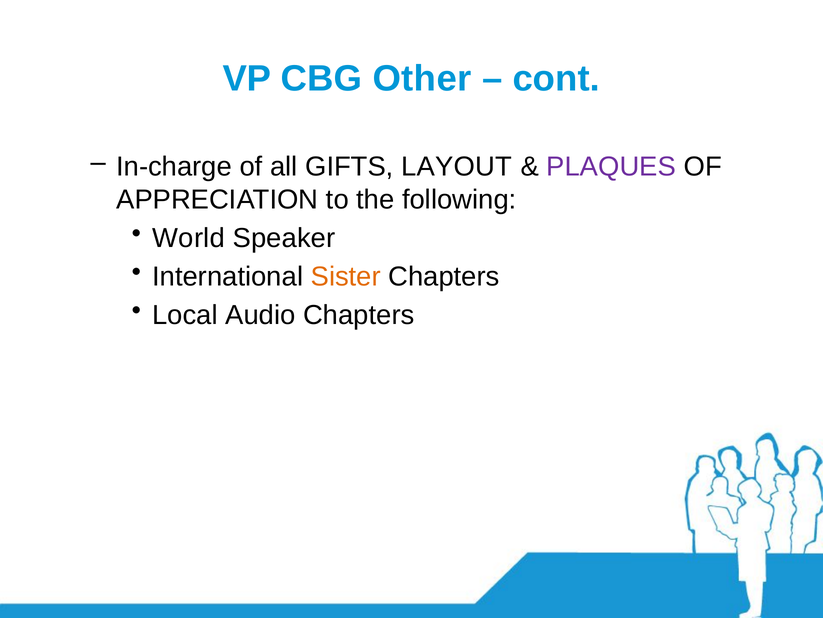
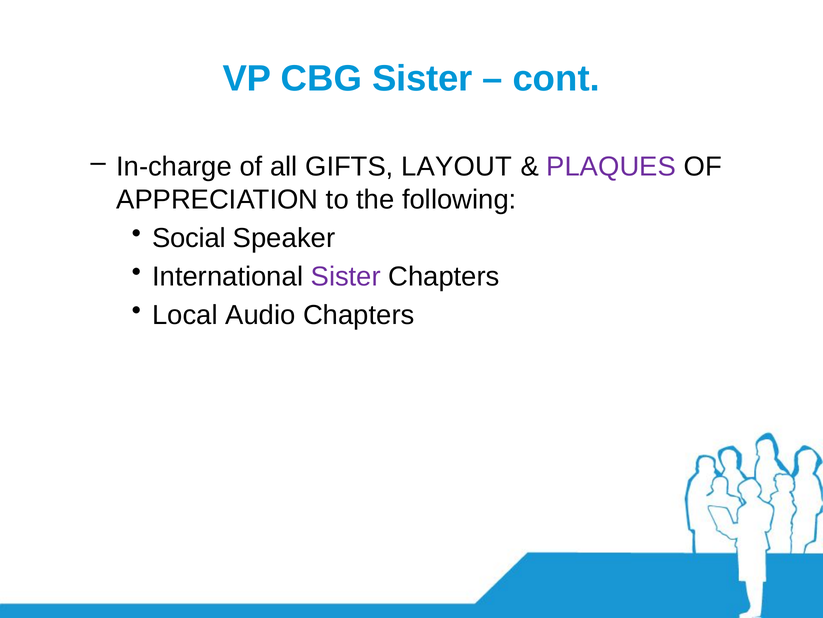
CBG Other: Other -> Sister
World: World -> Social
Sister at (346, 276) colour: orange -> purple
